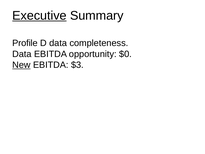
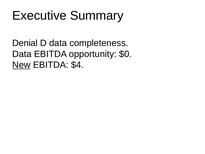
Executive underline: present -> none
Profile: Profile -> Denial
$3: $3 -> $4
